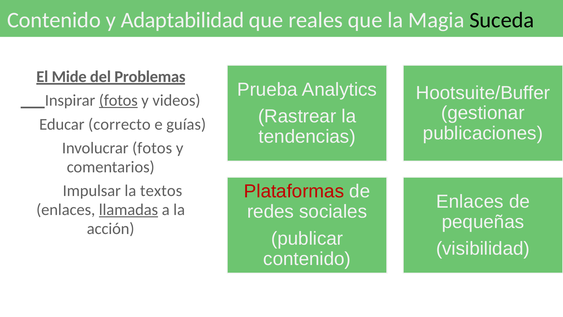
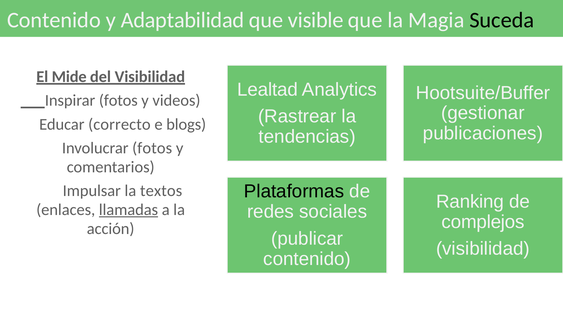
reales: reales -> visible
del Problemas: Problemas -> Visibilidad
Prueba: Prueba -> Lealtad
fotos at (118, 100) underline: present -> none
guías: guías -> blogs
Plataformas colour: red -> black
Enlaces at (470, 201): Enlaces -> Ranking
pequeñas: pequeñas -> complejos
